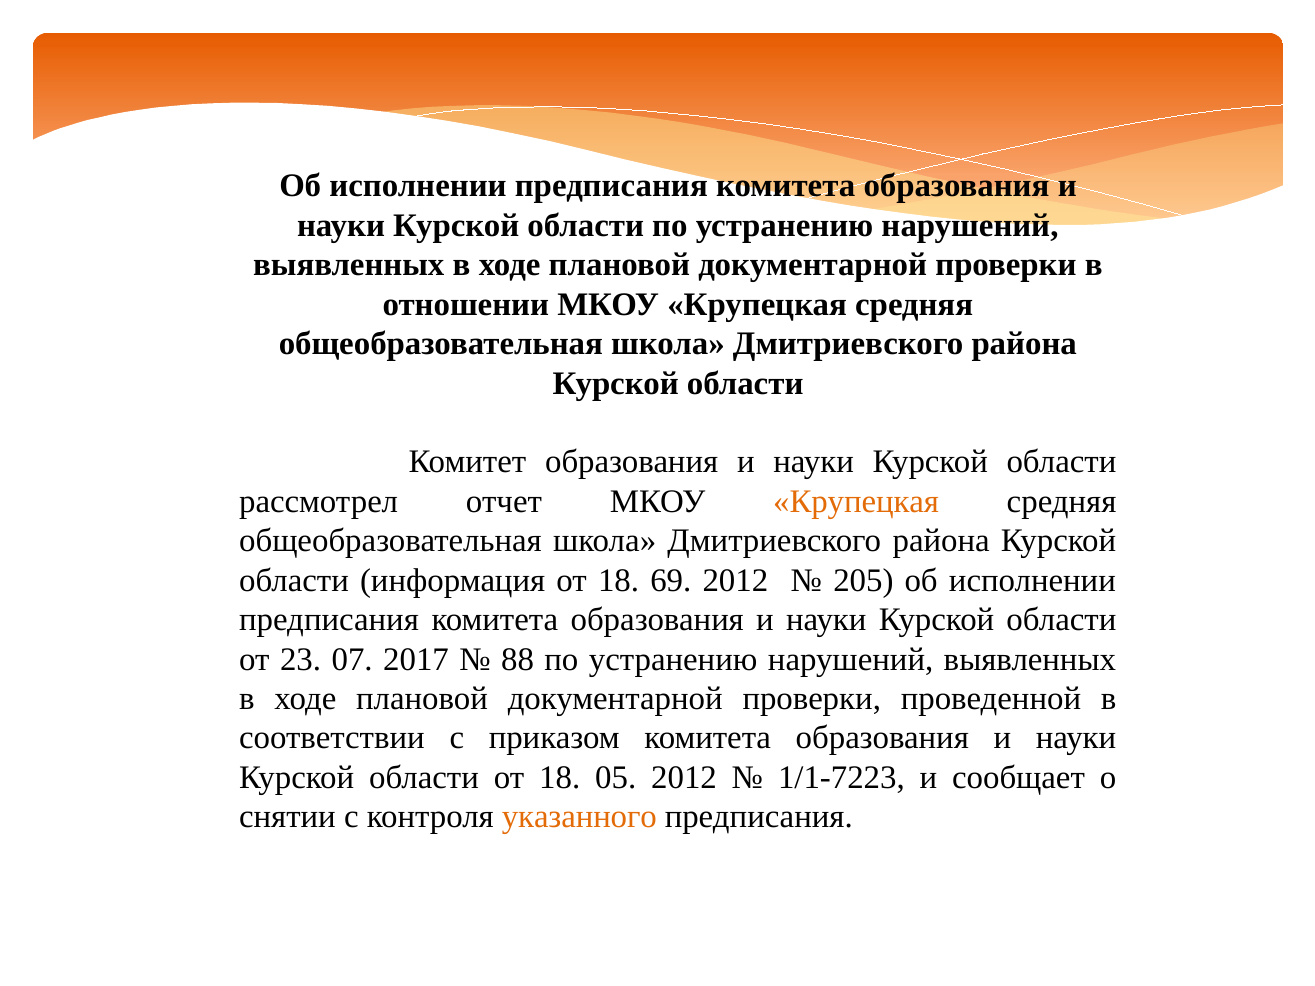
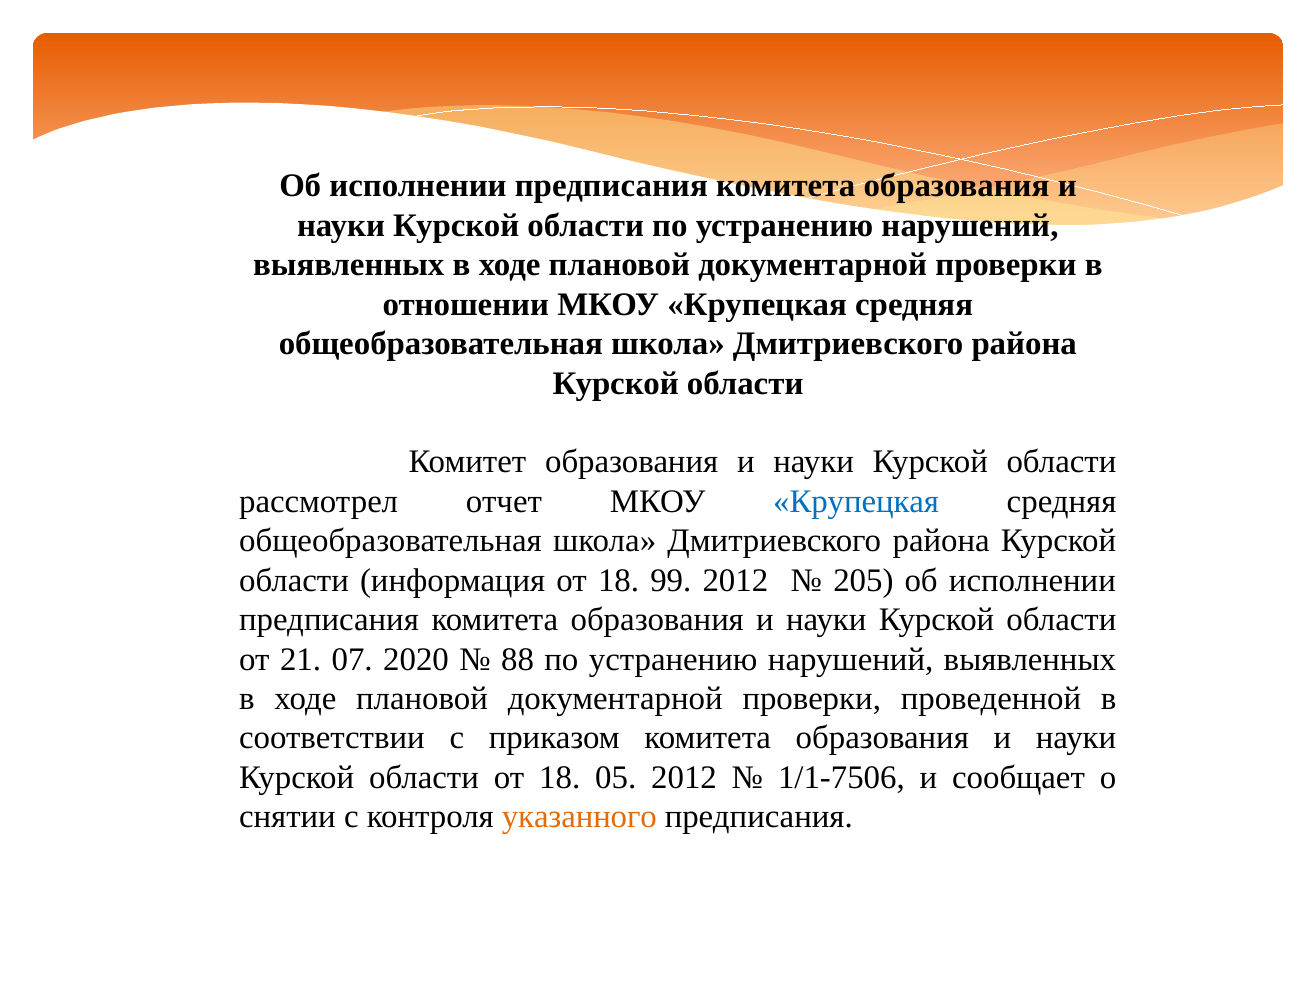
Крупецкая at (856, 502) colour: orange -> blue
69: 69 -> 99
23: 23 -> 21
2017: 2017 -> 2020
1/1-7223: 1/1-7223 -> 1/1-7506
